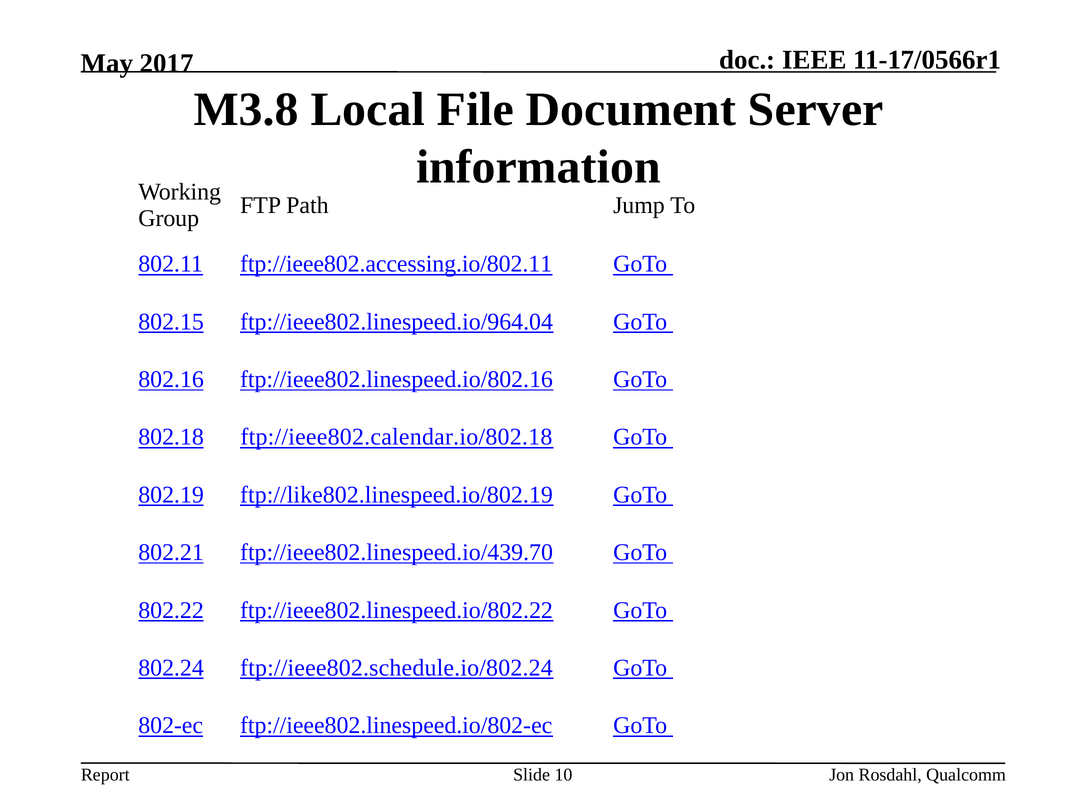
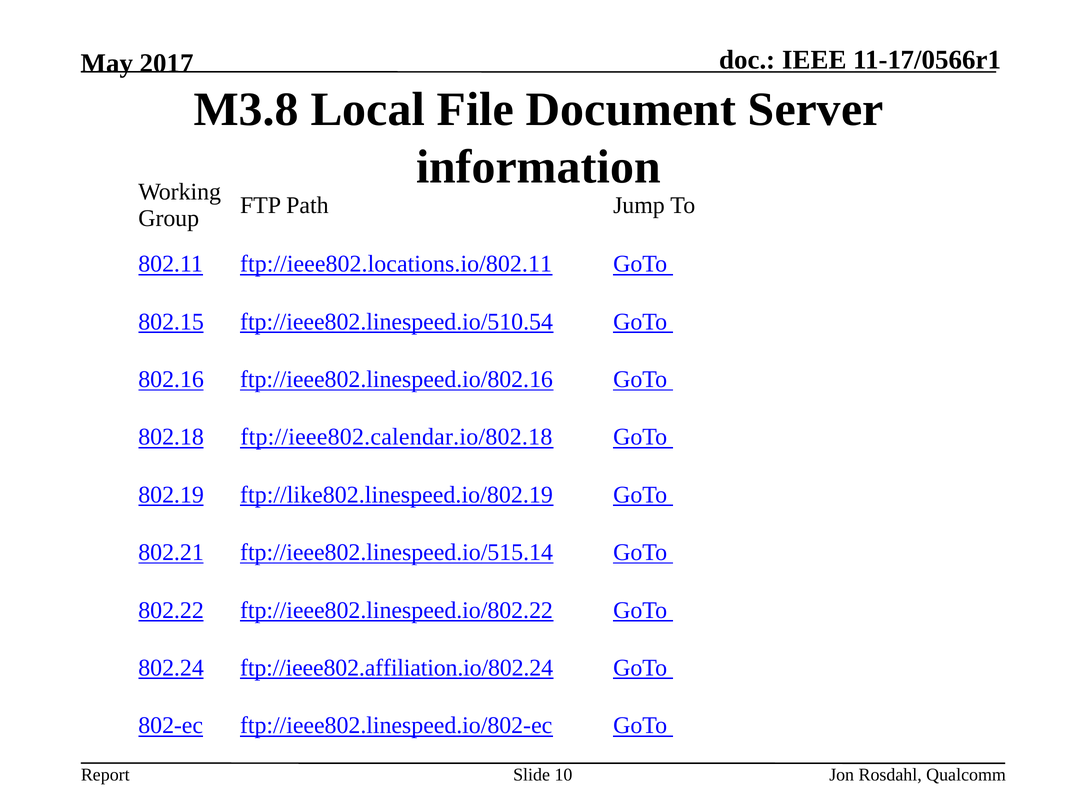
ftp://ieee802.accessing.io/802.11: ftp://ieee802.accessing.io/802.11 -> ftp://ieee802.locations.io/802.11
ftp://ieee802.linespeed.io/964.04: ftp://ieee802.linespeed.io/964.04 -> ftp://ieee802.linespeed.io/510.54
ftp://ieee802.linespeed.io/439.70: ftp://ieee802.linespeed.io/439.70 -> ftp://ieee802.linespeed.io/515.14
ftp://ieee802.schedule.io/802.24: ftp://ieee802.schedule.io/802.24 -> ftp://ieee802.affiliation.io/802.24
